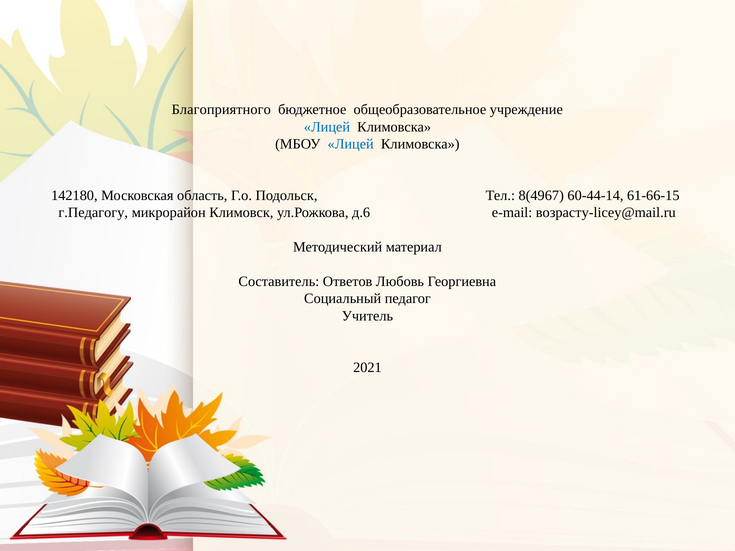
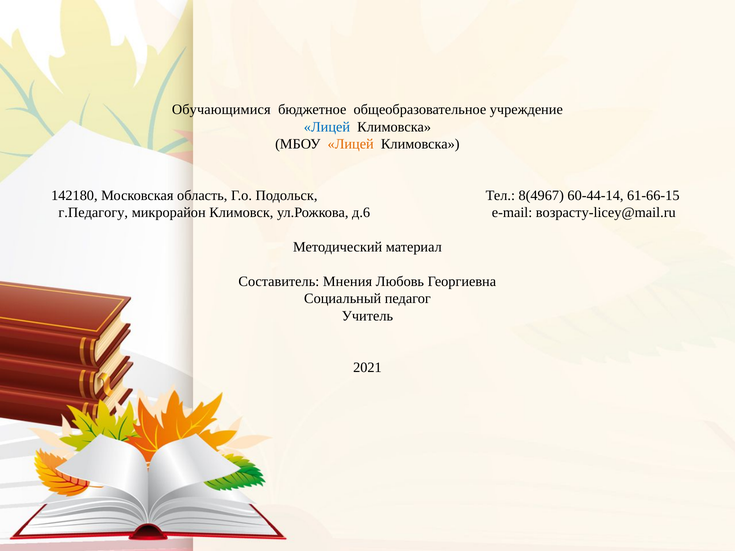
Благоприятного: Благоприятного -> Обучающимися
Лицей at (351, 144) colour: blue -> orange
Ответов: Ответов -> Мнения
